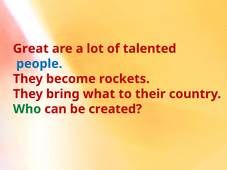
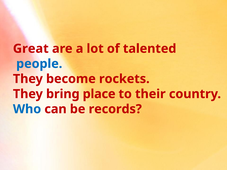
what: what -> place
Who colour: green -> blue
created: created -> records
